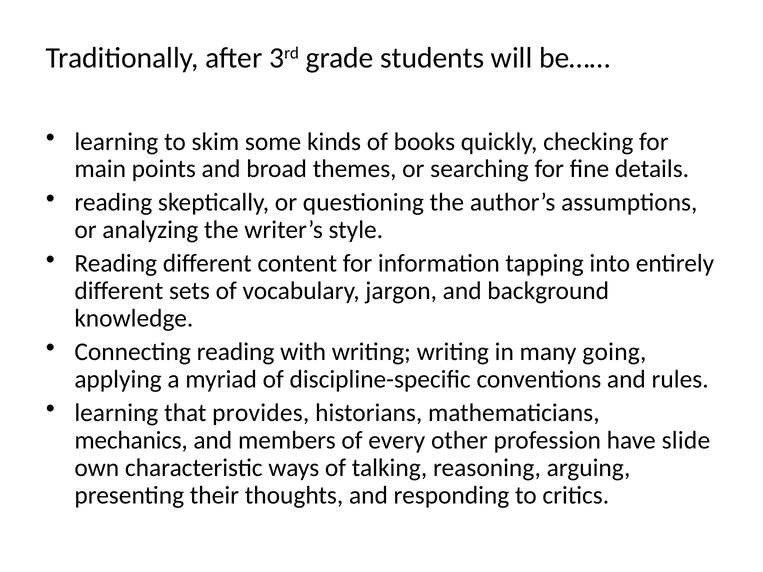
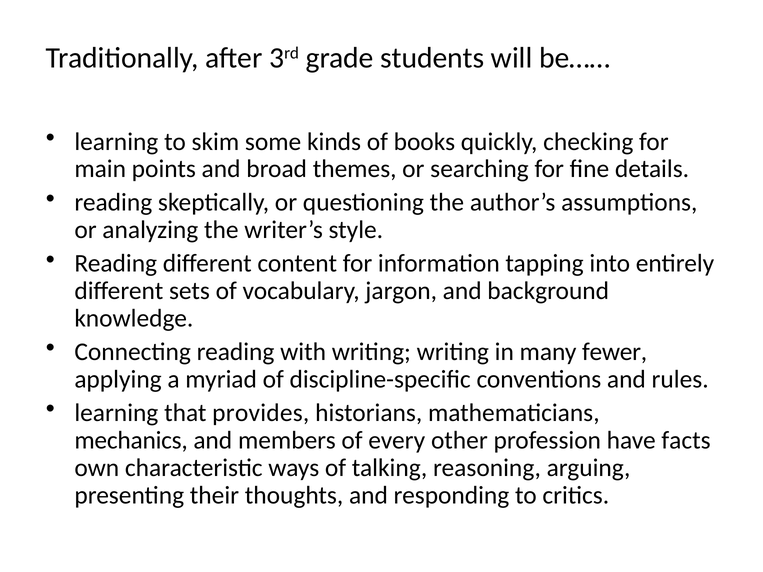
going: going -> fewer
slide: slide -> facts
